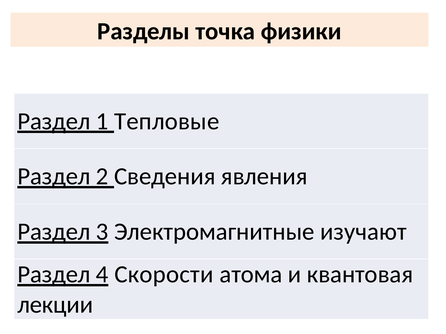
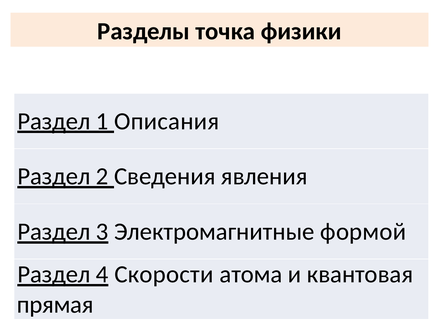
Тепловые: Тепловые -> Описания
изучают: изучают -> формой
лекции: лекции -> прямая
